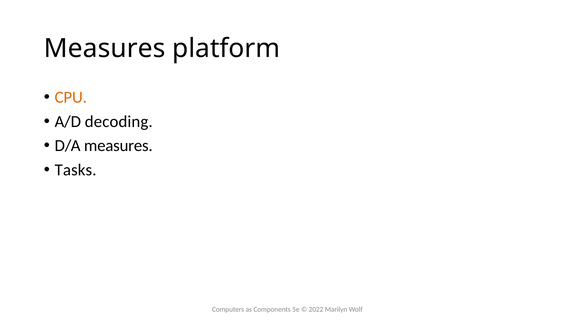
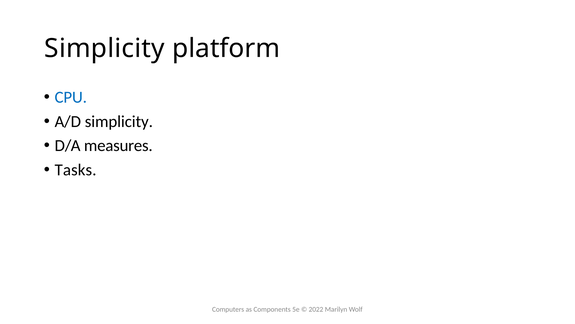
Measures at (105, 48): Measures -> Simplicity
CPU colour: orange -> blue
A/D decoding: decoding -> simplicity
